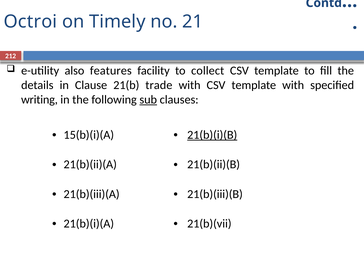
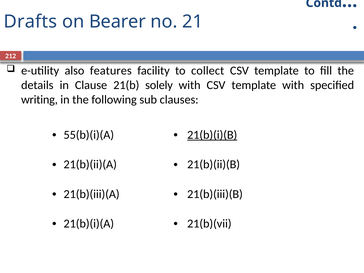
Octroi: Octroi -> Drafts
Timely: Timely -> Bearer
trade: trade -> solely
sub underline: present -> none
15(b)(i)(A: 15(b)(i)(A -> 55(b)(i)(A
